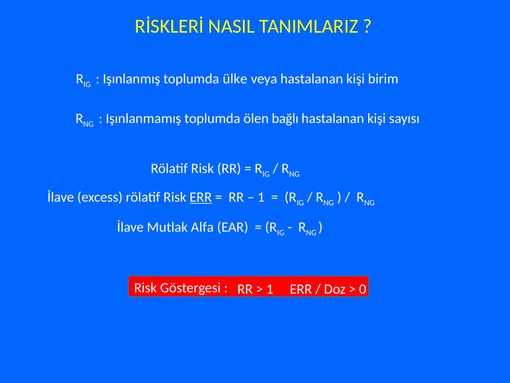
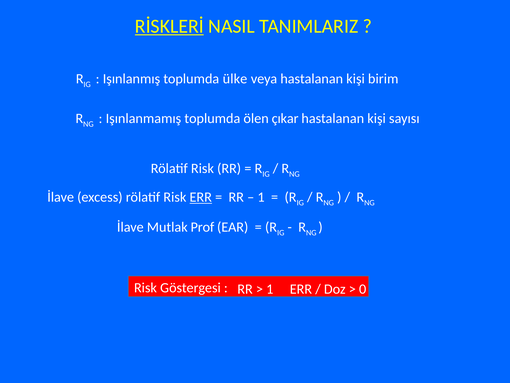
RİSKLERİ underline: none -> present
bağlı: bağlı -> çıkar
Alfa: Alfa -> Prof
